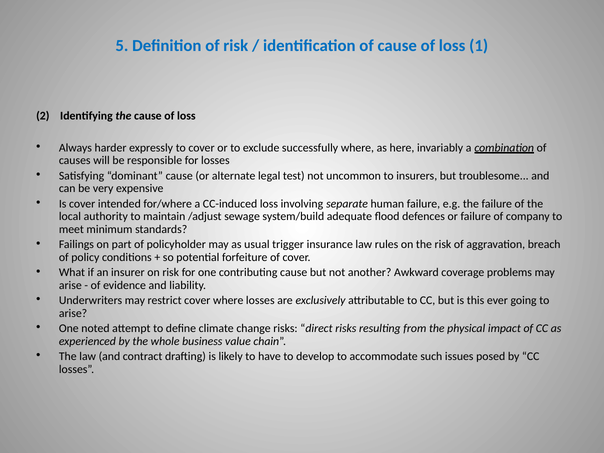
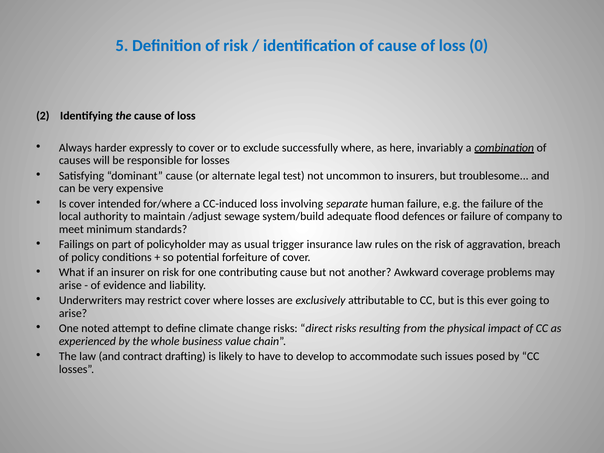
1: 1 -> 0
